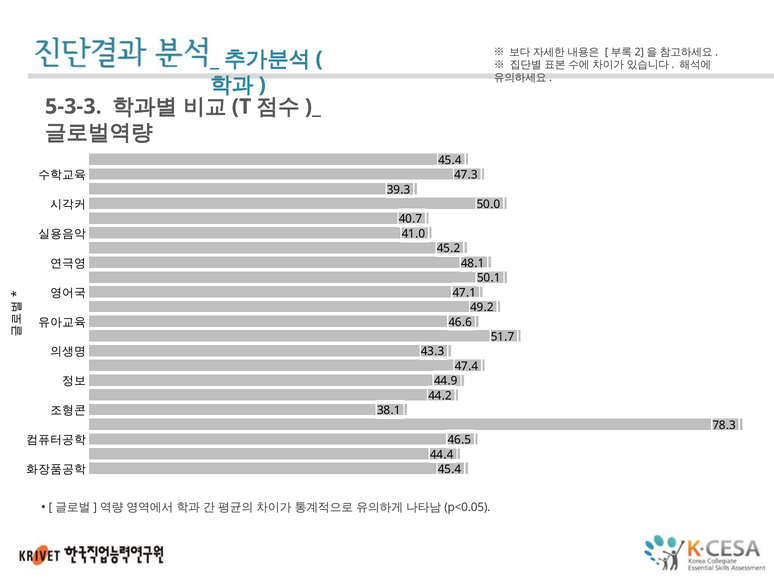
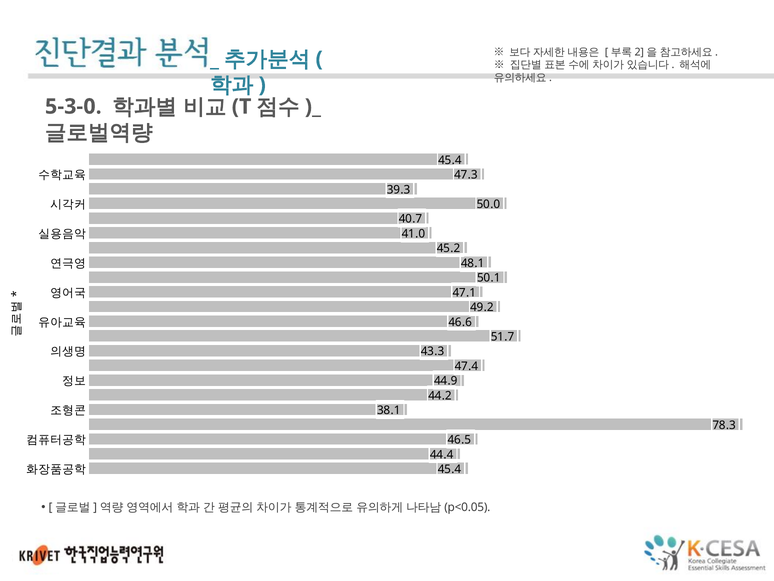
5-3-3: 5-3-3 -> 5-3-0
